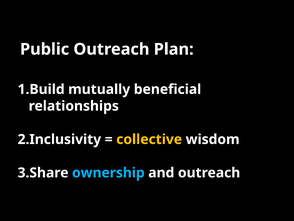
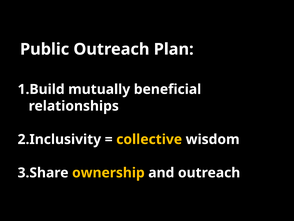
ownership colour: light blue -> yellow
